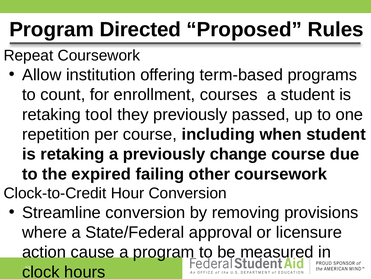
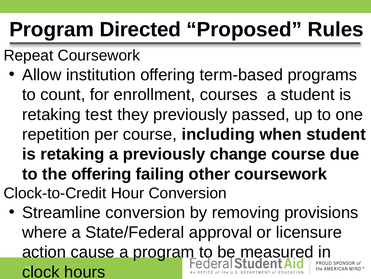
tool: tool -> test
the expired: expired -> offering
